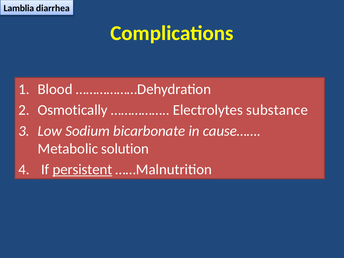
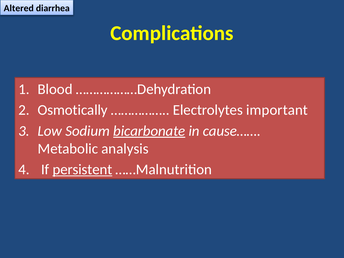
Lamblia: Lamblia -> Altered
substance: substance -> important
bicarbonate underline: none -> present
solution: solution -> analysis
